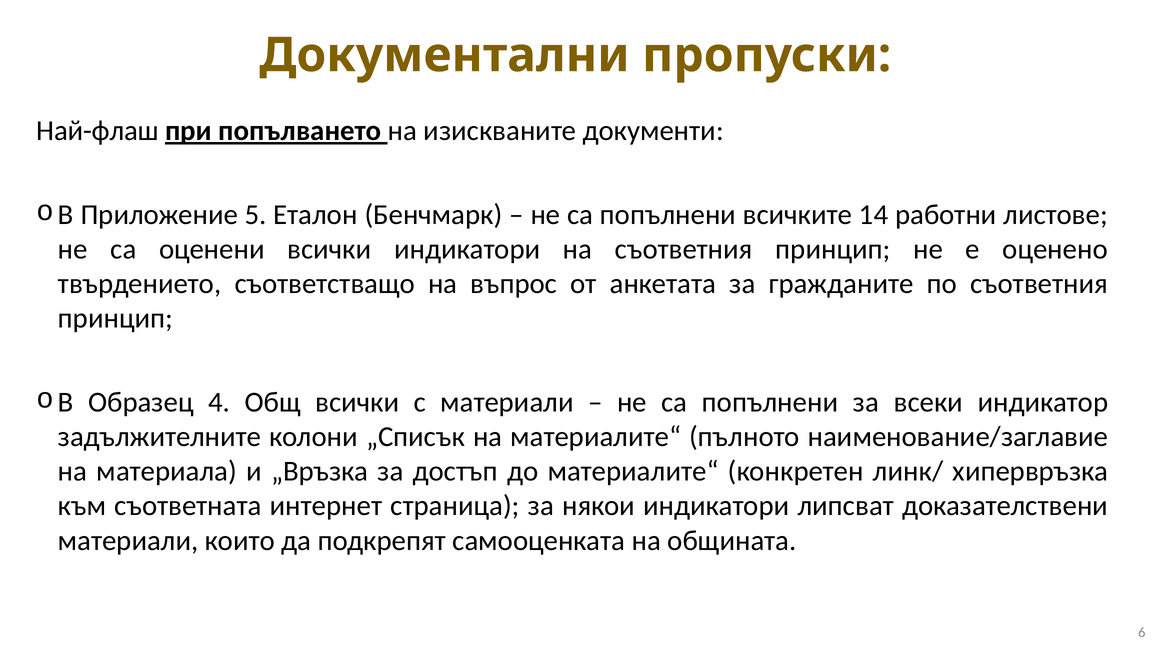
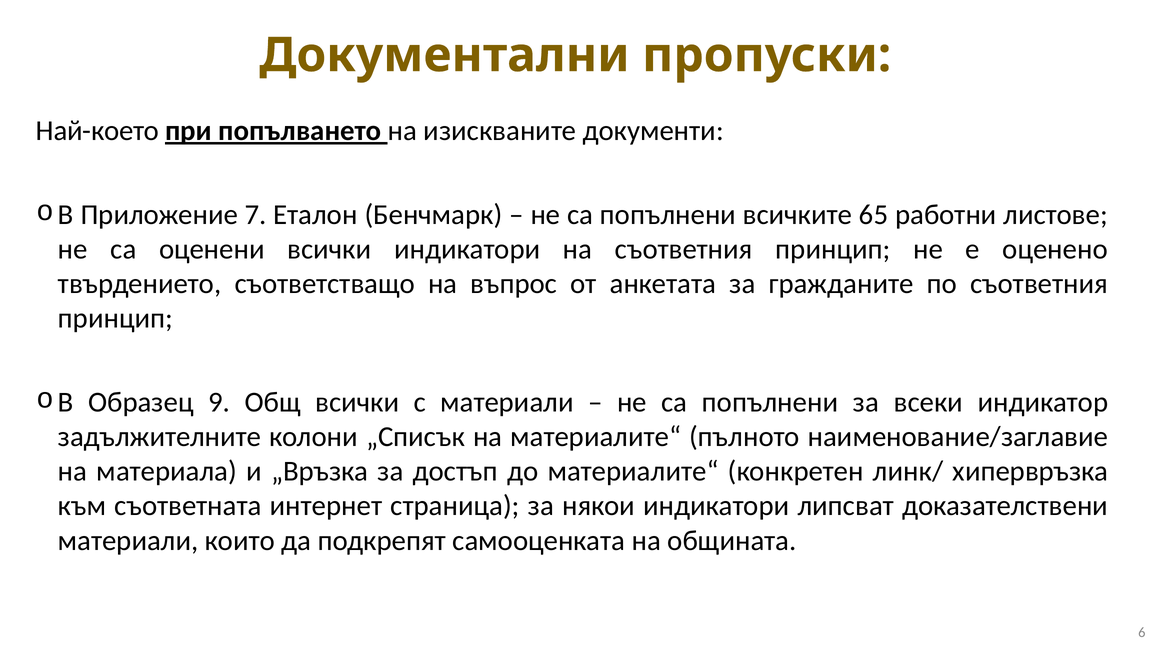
Най-флаш: Най-флаш -> Най-което
5: 5 -> 7
14: 14 -> 65
4: 4 -> 9
